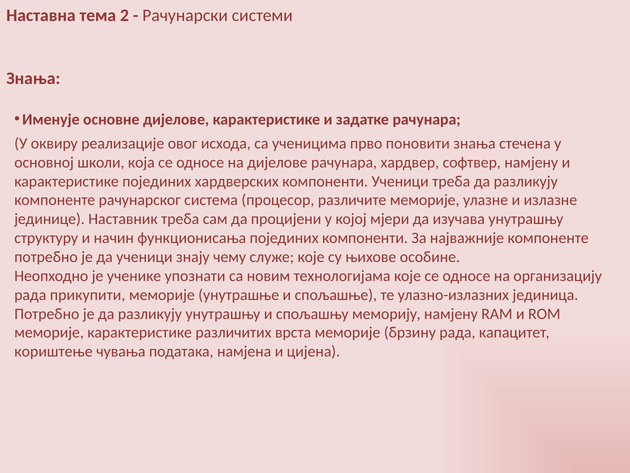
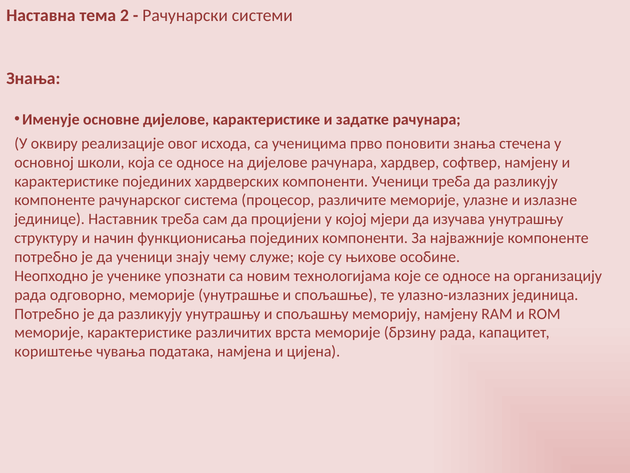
прикупити: прикупити -> одговорно
